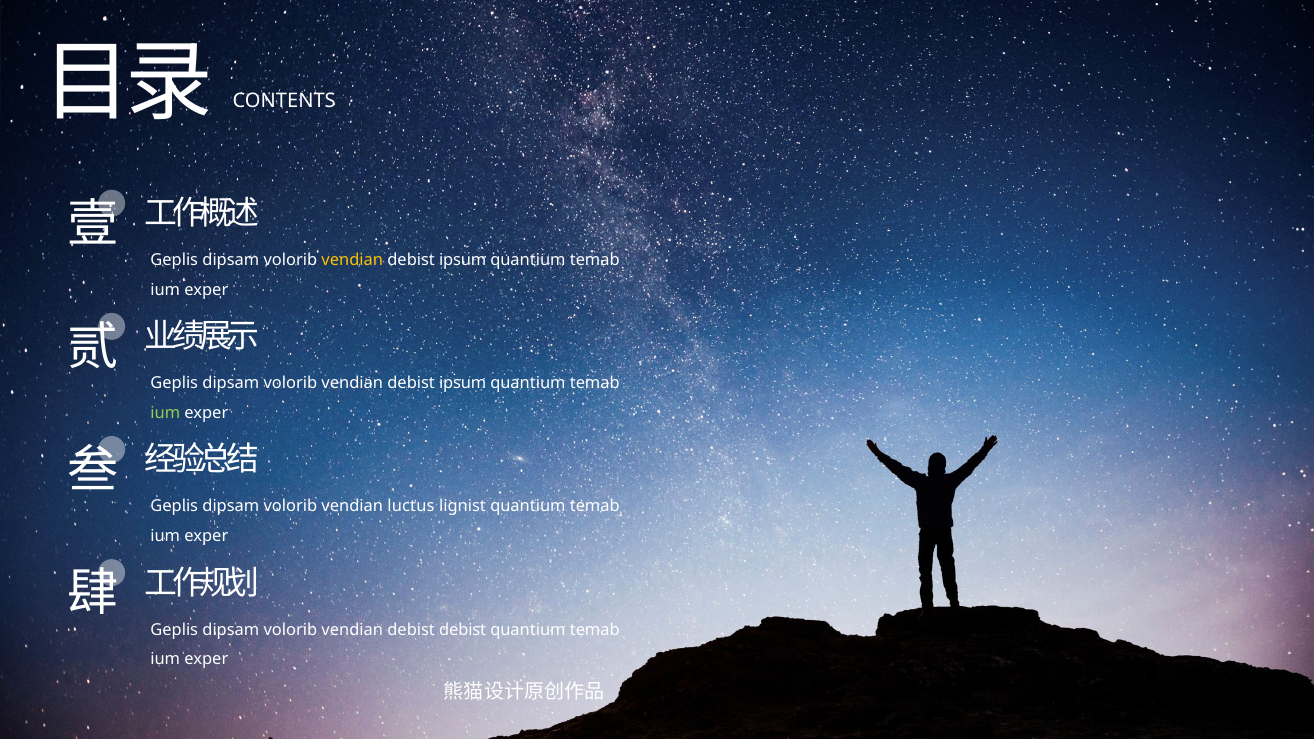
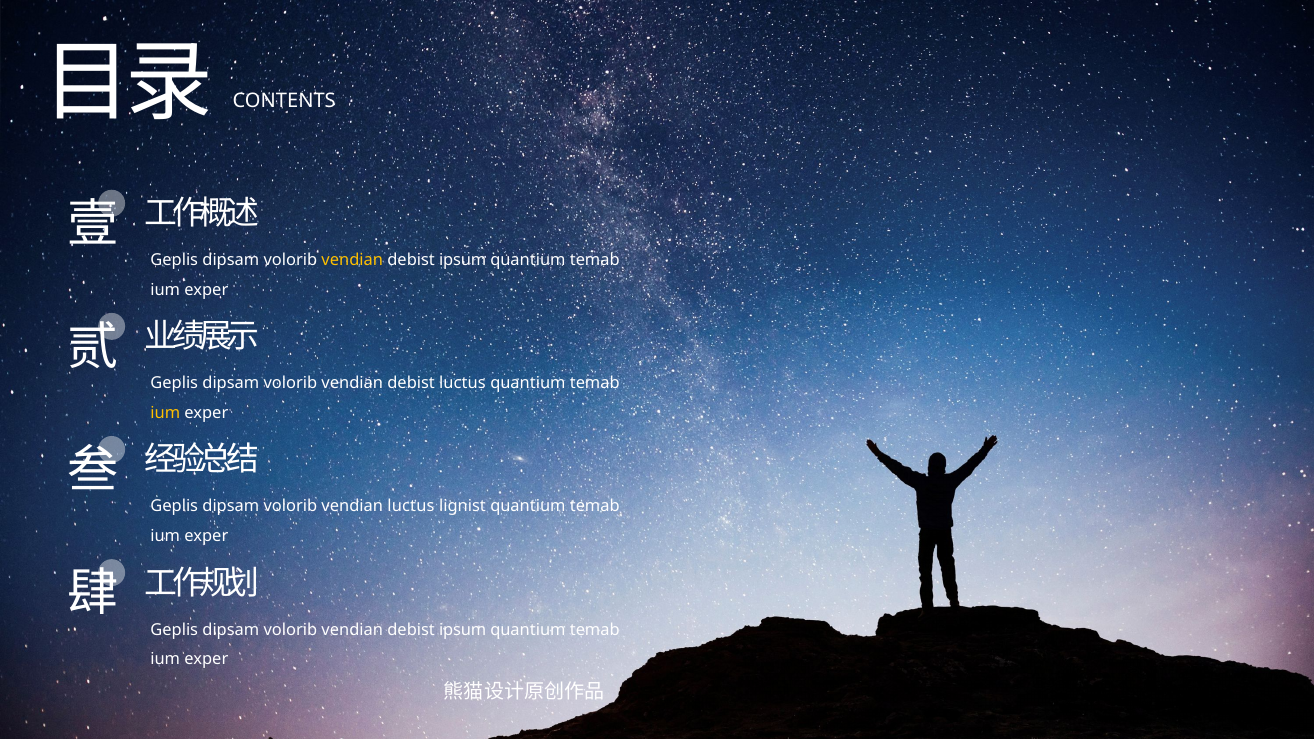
ipsum at (463, 383): ipsum -> luctus
ium at (165, 413) colour: light green -> yellow
debist at (463, 630): debist -> ipsum
